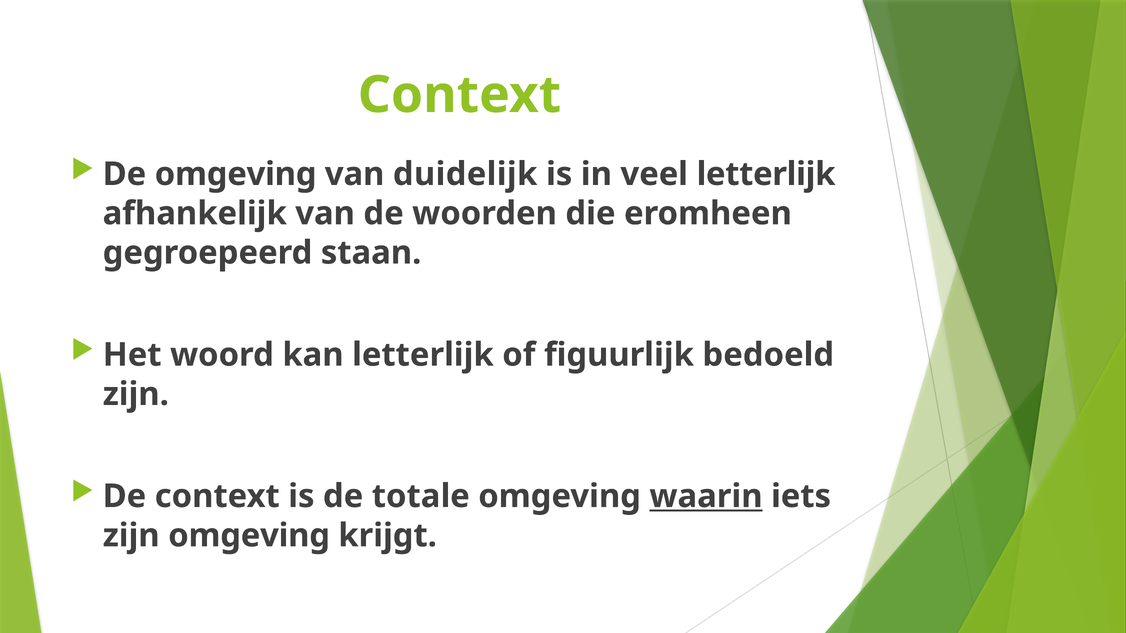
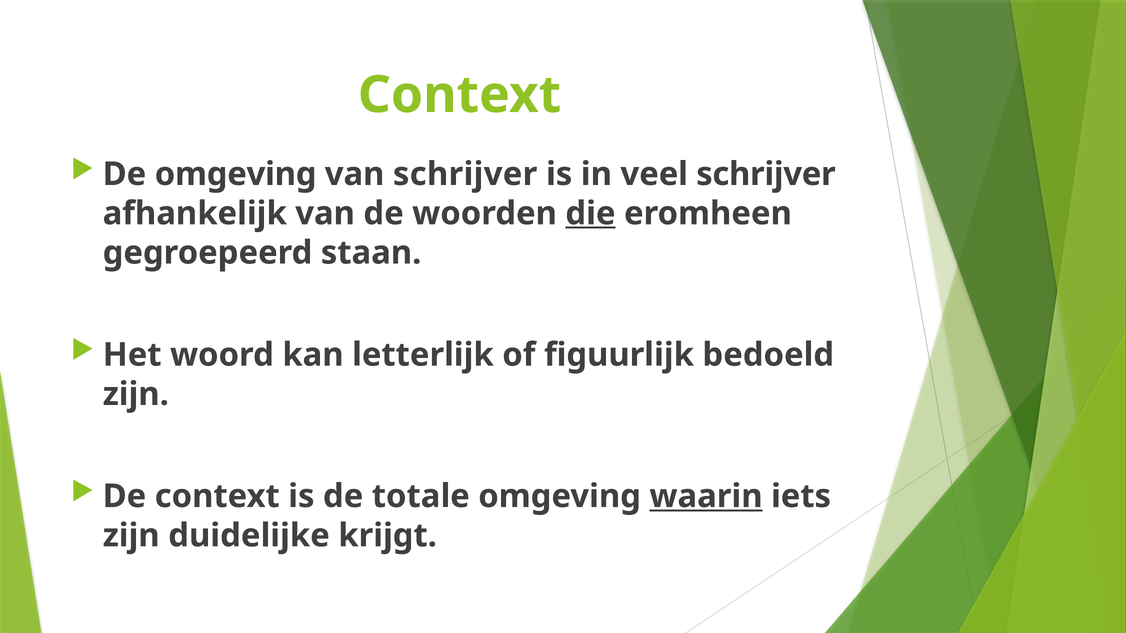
van duidelijk: duidelijk -> schrijver
veel letterlijk: letterlijk -> schrijver
die underline: none -> present
zijn omgeving: omgeving -> duidelijke
